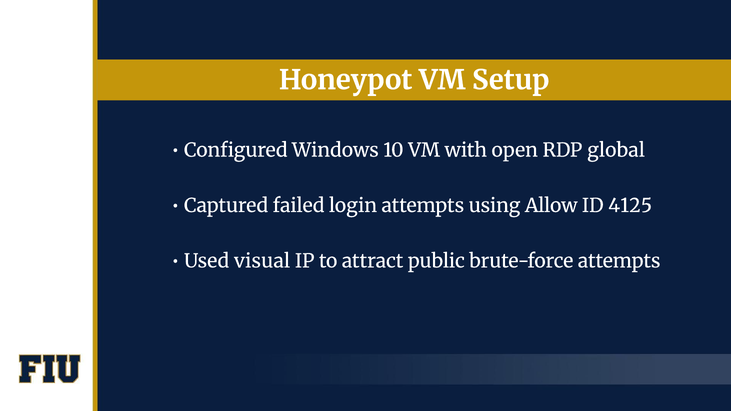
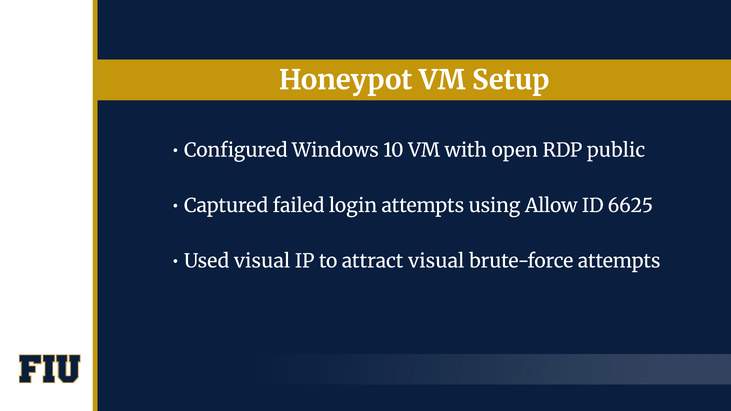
global: global -> public
4125: 4125 -> 6625
attract public: public -> visual
